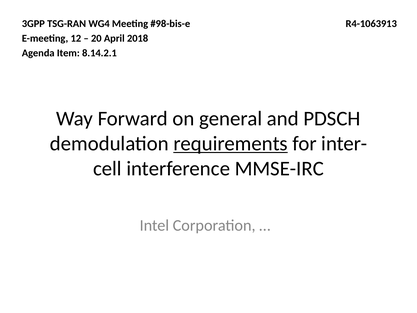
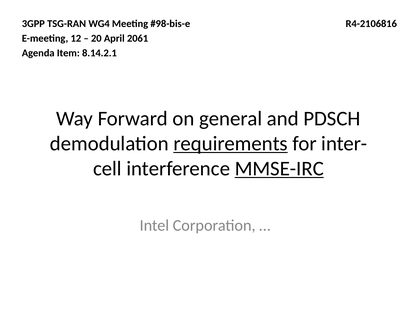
R4-1063913: R4-1063913 -> R4-2106816
2018: 2018 -> 2061
MMSE-IRC underline: none -> present
